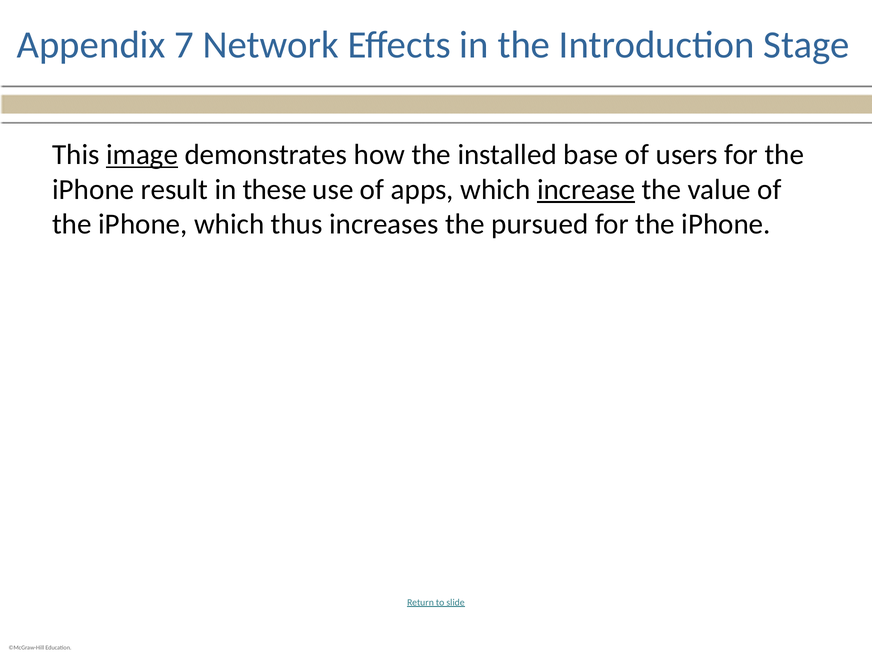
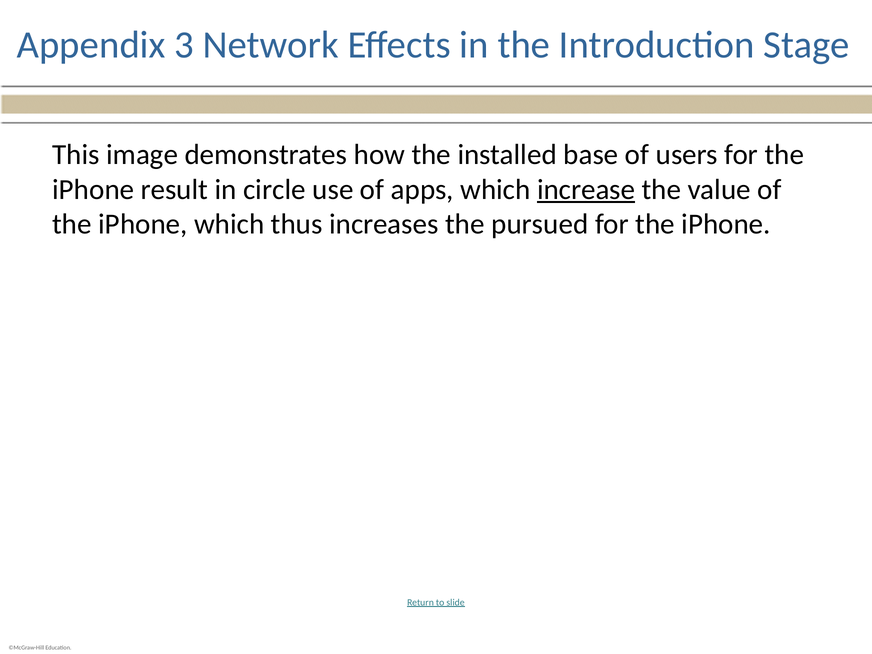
7: 7 -> 3
image underline: present -> none
these: these -> circle
